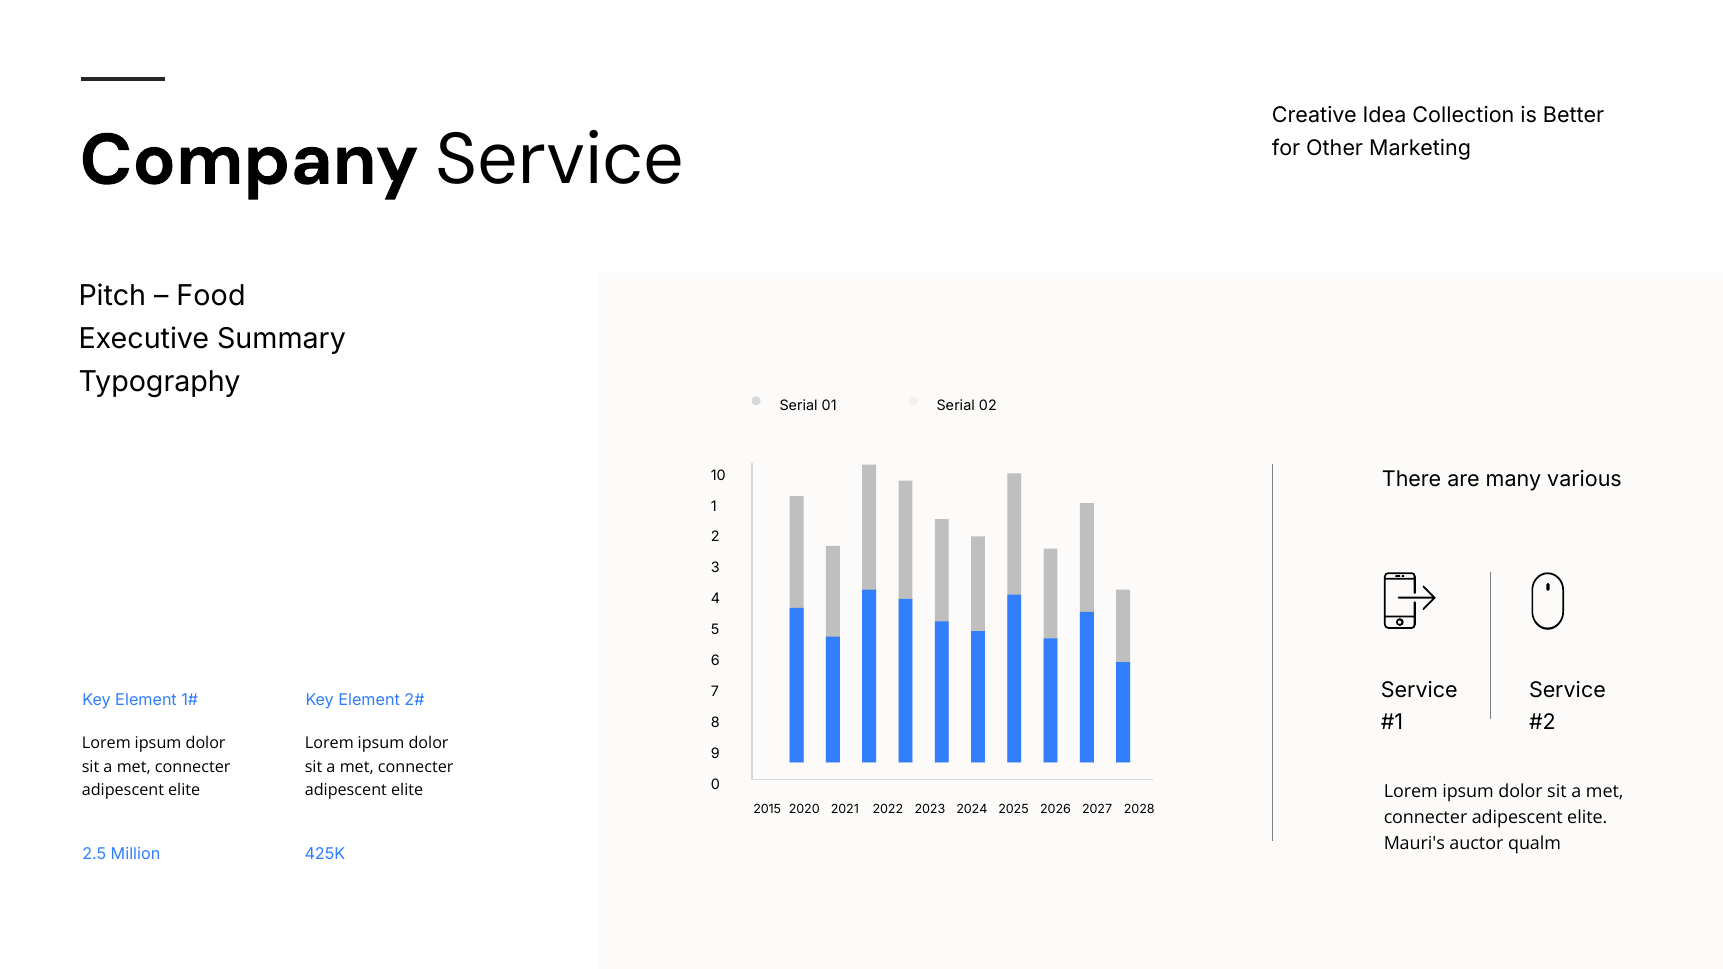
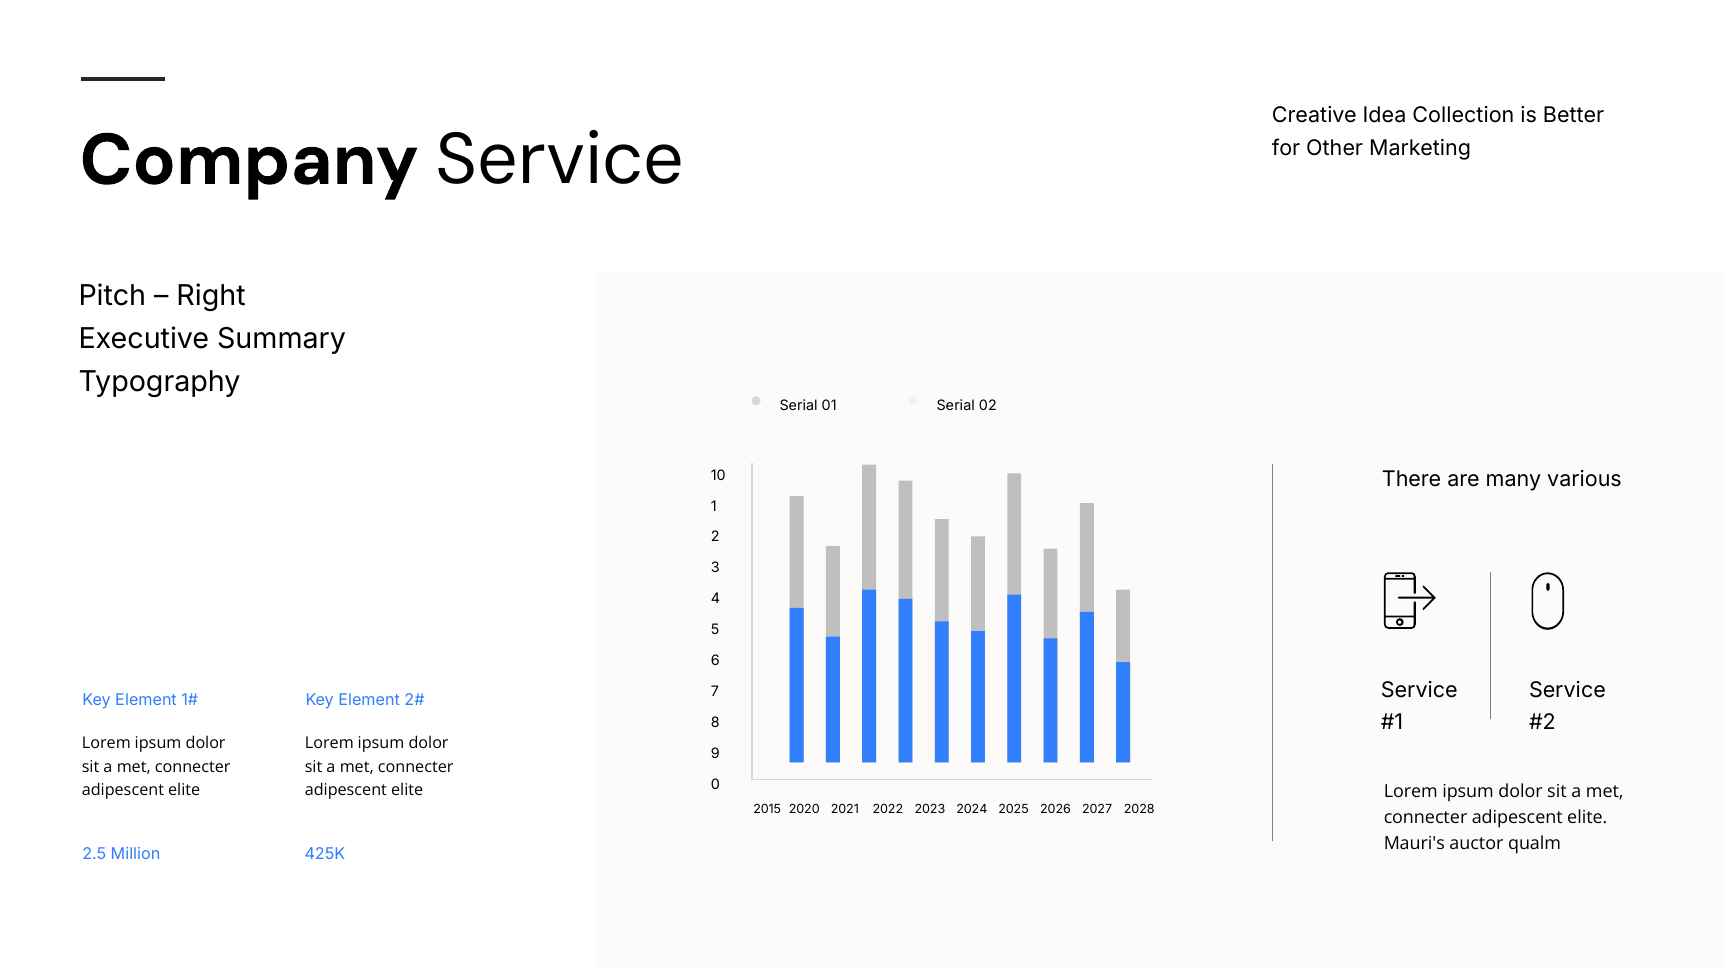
Food: Food -> Right
